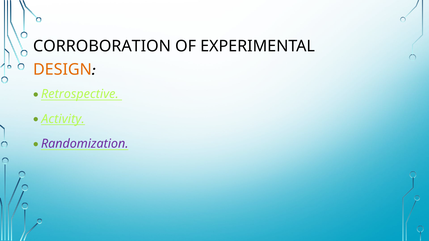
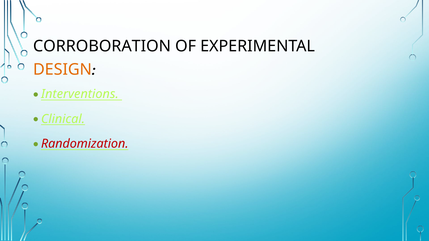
Retrospective: Retrospective -> Interventions
Activity: Activity -> Clinical
Randomization colour: purple -> red
